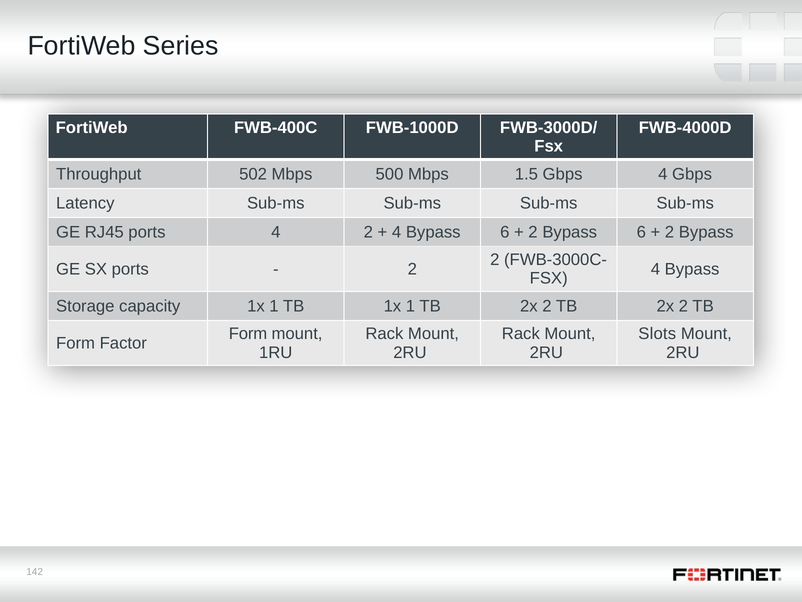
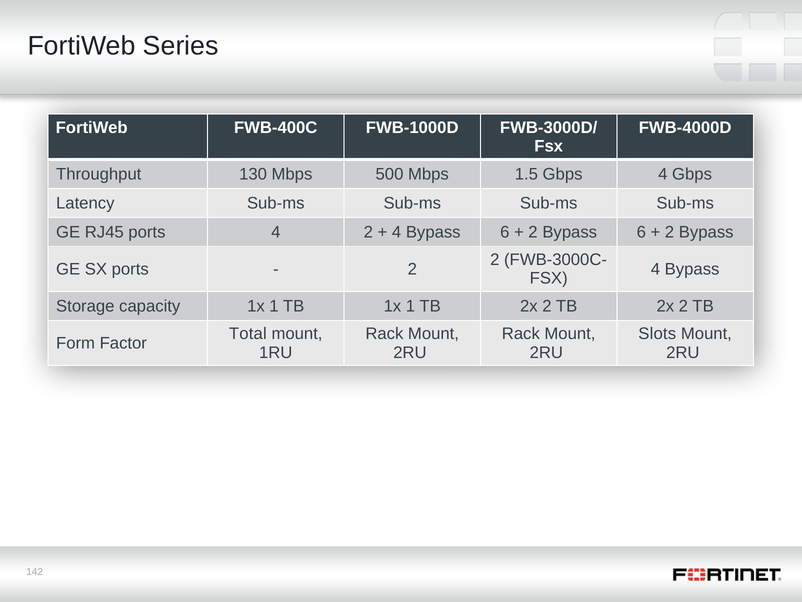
502: 502 -> 130
Form at (248, 334): Form -> Total
